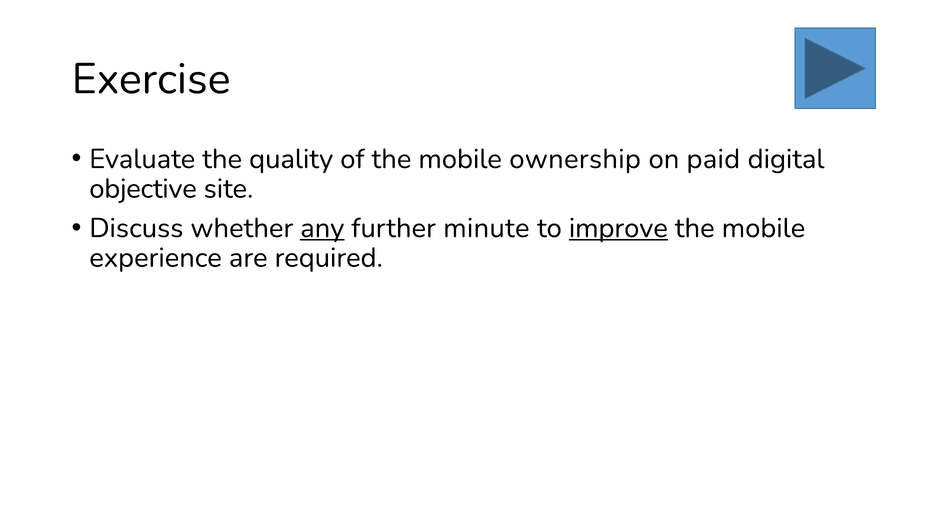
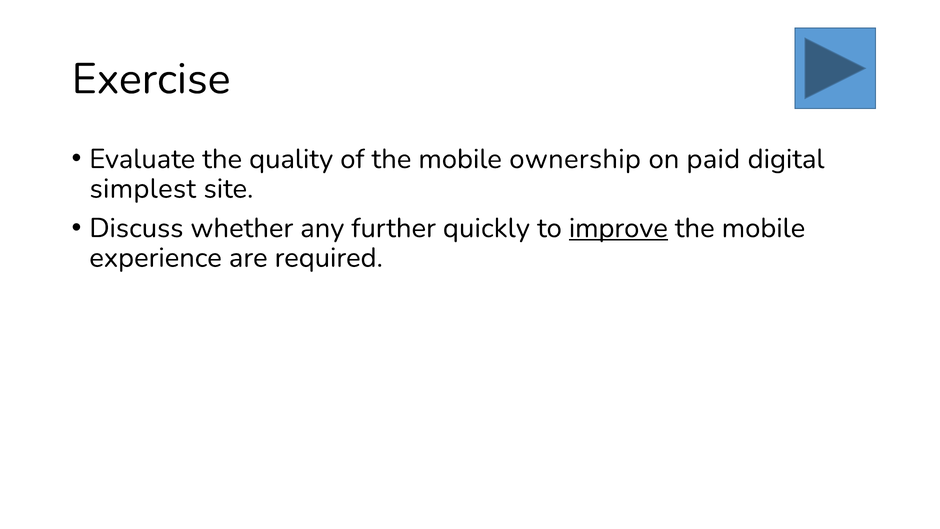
objective: objective -> simplest
any underline: present -> none
minute: minute -> quickly
